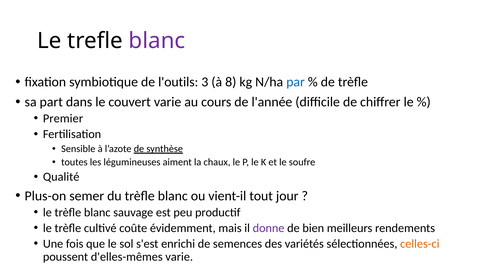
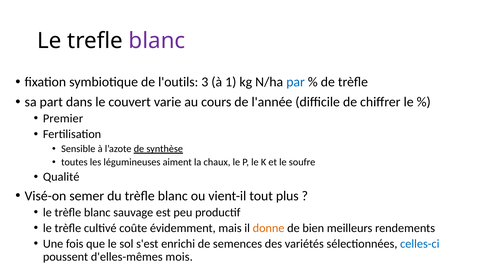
8: 8 -> 1
Plus-on: Plus-on -> Visé-on
jour: jour -> plus
donne colour: purple -> orange
celles-ci colour: orange -> blue
d'elles-mêmes varie: varie -> mois
